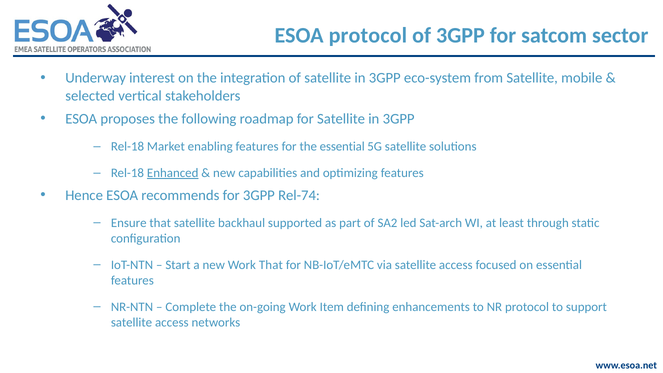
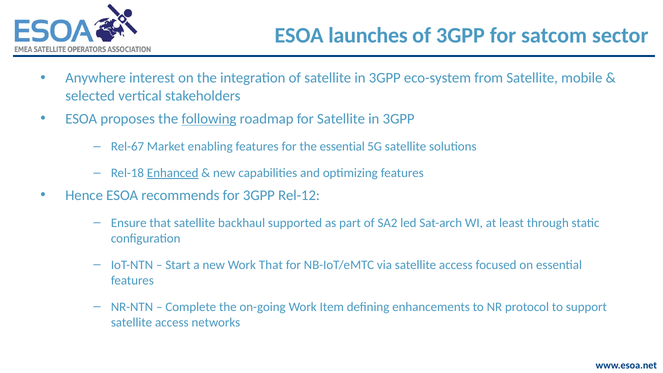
ESOA protocol: protocol -> launches
Underway: Underway -> Anywhere
following underline: none -> present
Rel-18 at (127, 146): Rel-18 -> Rel-67
Rel-74: Rel-74 -> Rel-12
